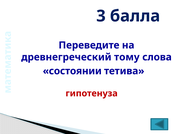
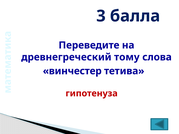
состоянии: состоянии -> винчестер
